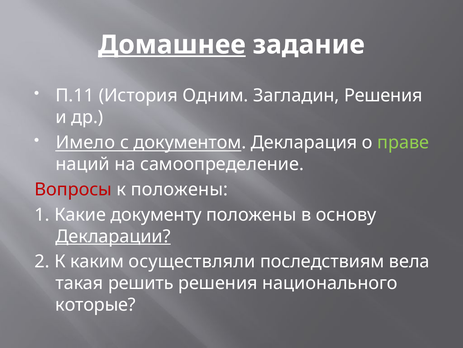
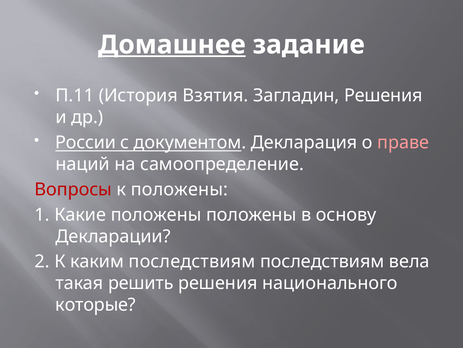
Одним: Одним -> Взятия
Имело: Имело -> России
праве colour: light green -> pink
Какие документу: документу -> положены
Декларации underline: present -> none
каким осуществляли: осуществляли -> последствиям
